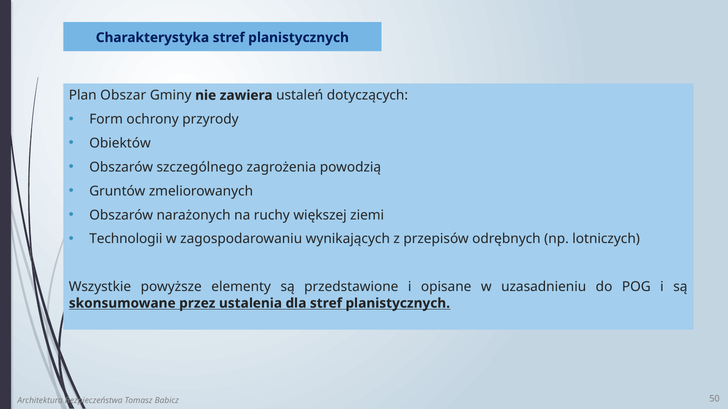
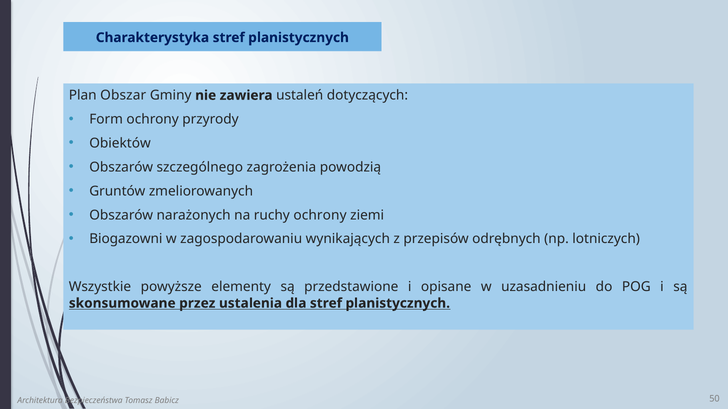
ruchy większej: większej -> ochrony
Technologii: Technologii -> Biogazowni
